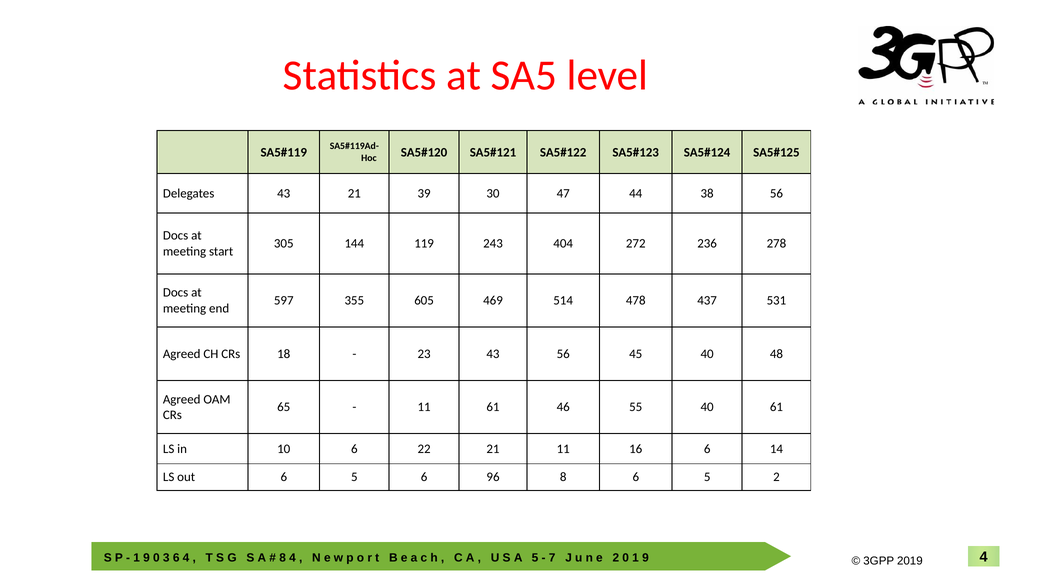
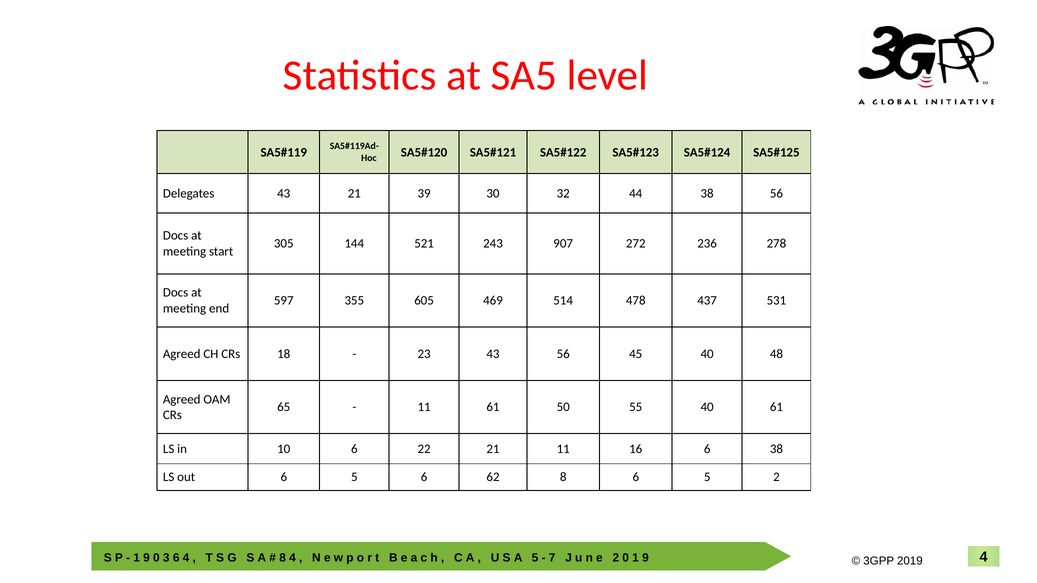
47: 47 -> 32
119: 119 -> 521
404: 404 -> 907
46: 46 -> 50
6 14: 14 -> 38
96: 96 -> 62
